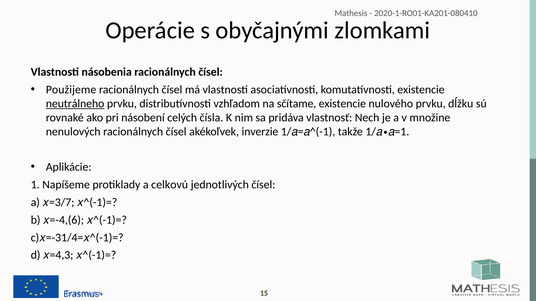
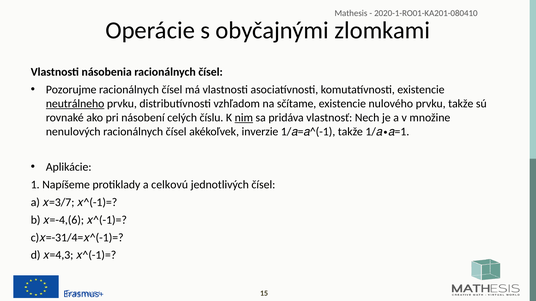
Použijeme: Použijeme -> Pozorujme
prvku dĺžku: dĺžku -> takže
čísla: čísla -> číslu
nim underline: none -> present
